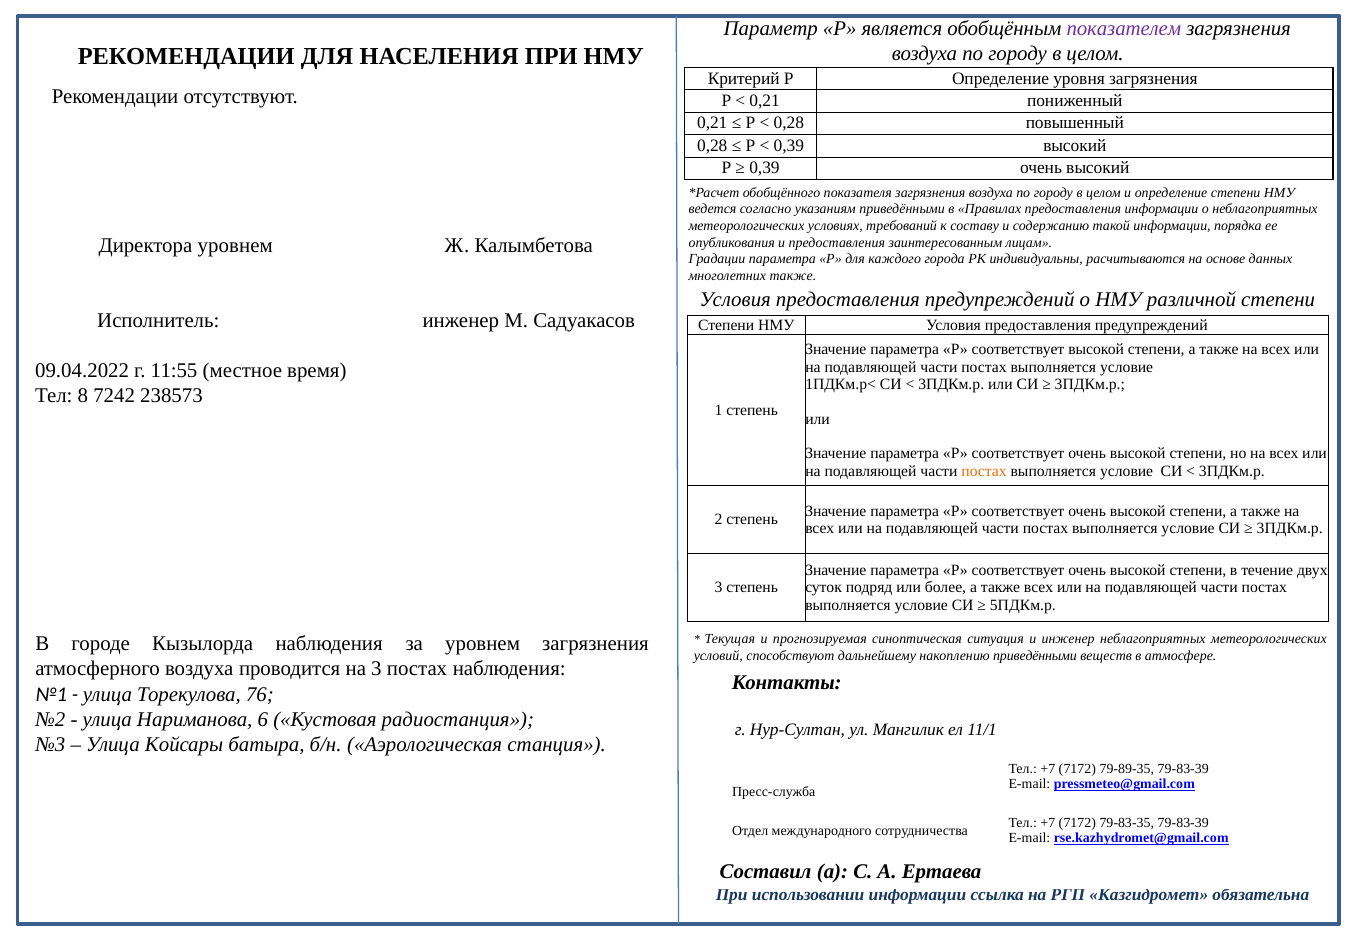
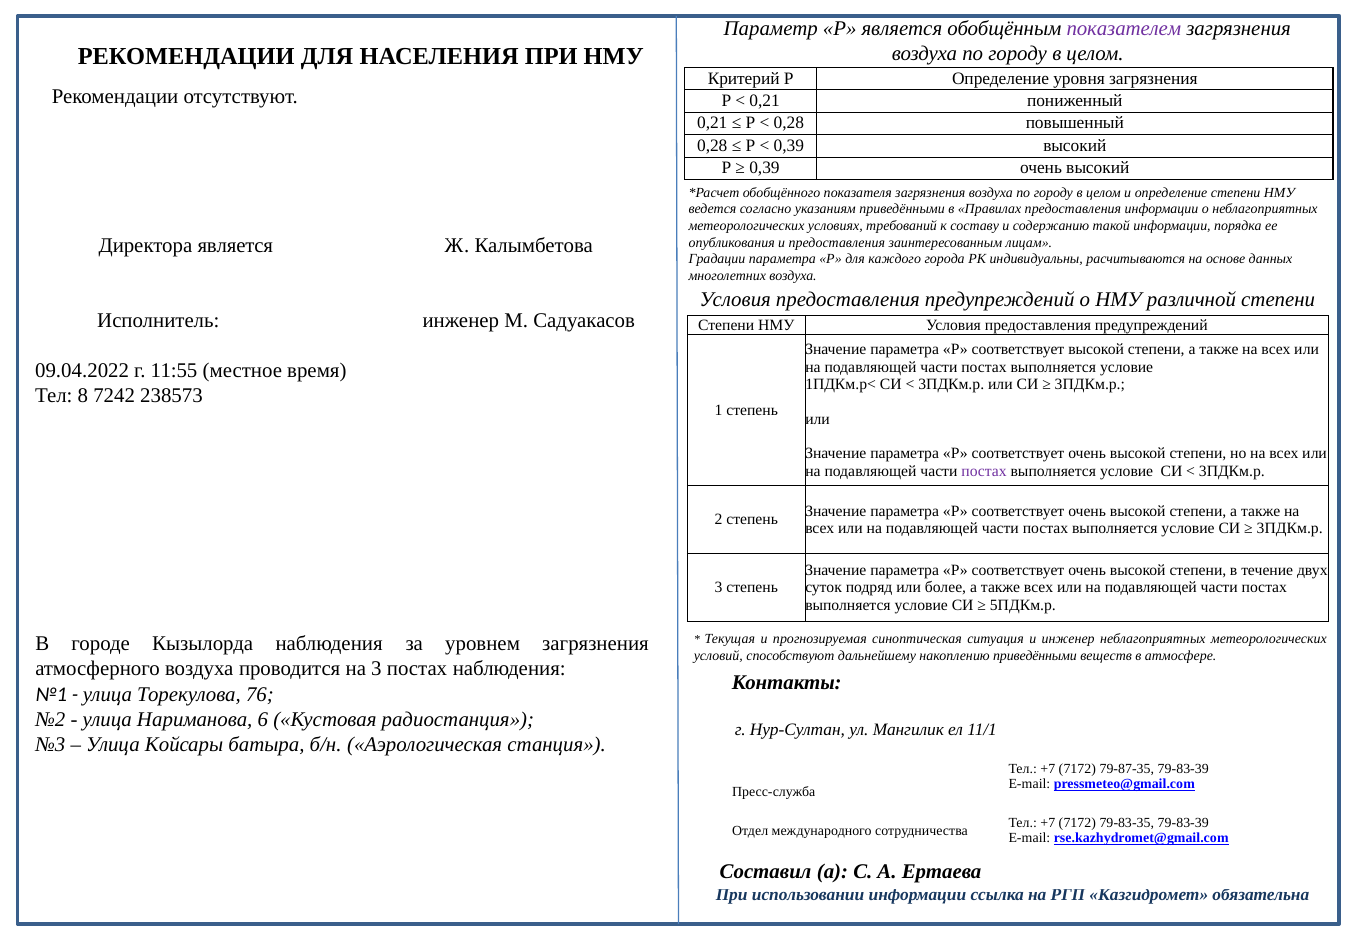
Директора уровнем: уровнем -> является
многолетних также: также -> воздуха
постах at (984, 471) colour: orange -> purple
79-89-35: 79-89-35 -> 79-87-35
